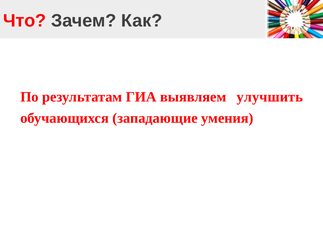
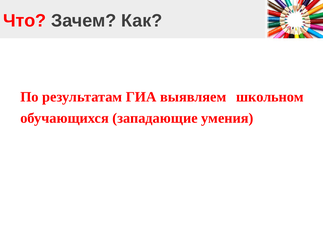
улучшить: улучшить -> школьном
